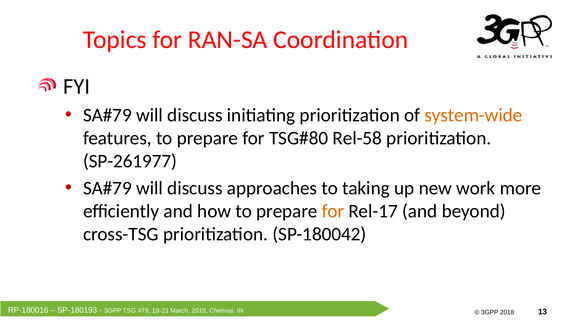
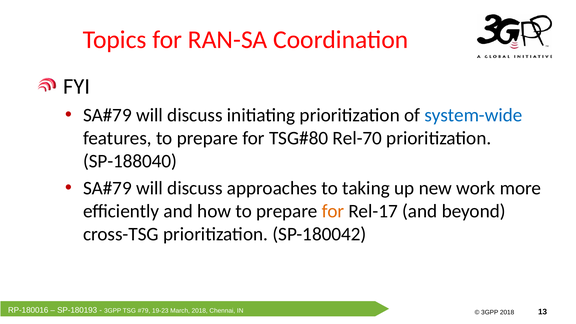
system-wide colour: orange -> blue
Rel-58: Rel-58 -> Rel-70
SP-261977: SP-261977 -> SP-188040
